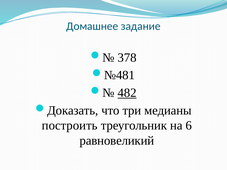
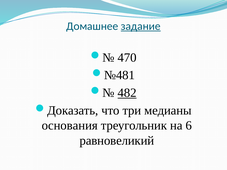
задание underline: none -> present
378: 378 -> 470
построить: построить -> основания
